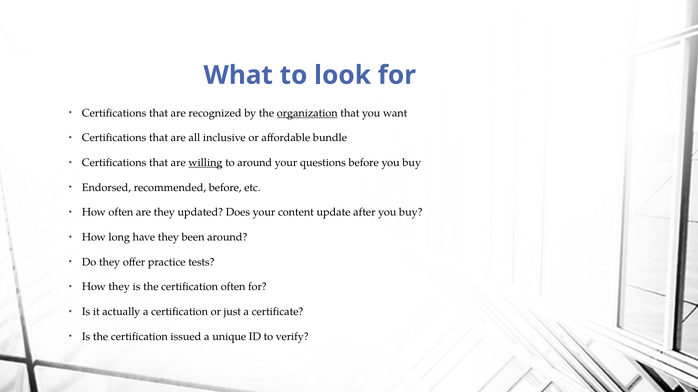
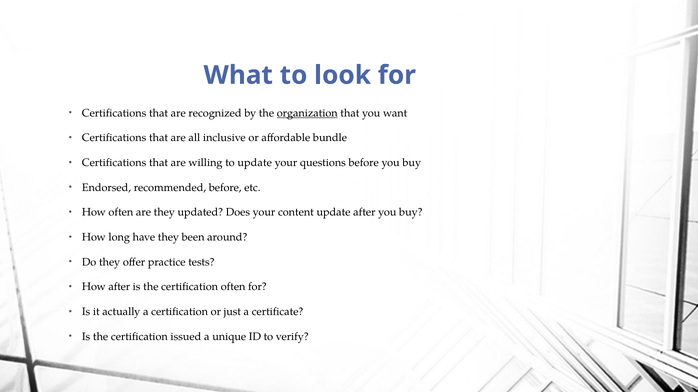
willing underline: present -> none
to around: around -> update
How they: they -> after
